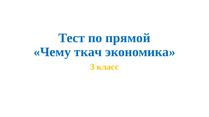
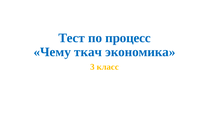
прямой: прямой -> процесс
